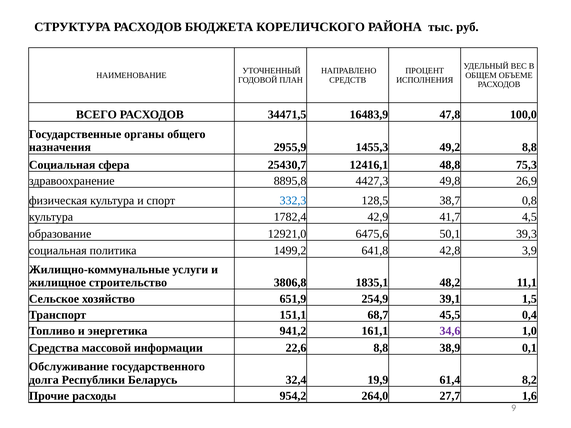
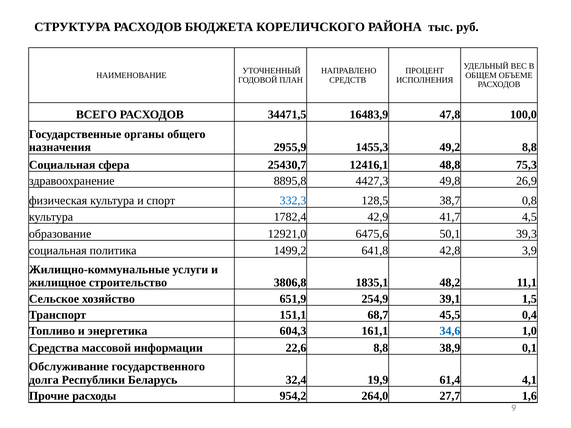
941,2: 941,2 -> 604,3
34,6 colour: purple -> blue
8,2: 8,2 -> 4,1
